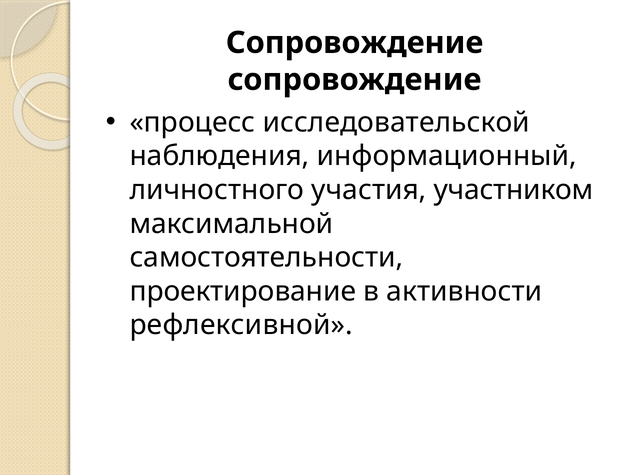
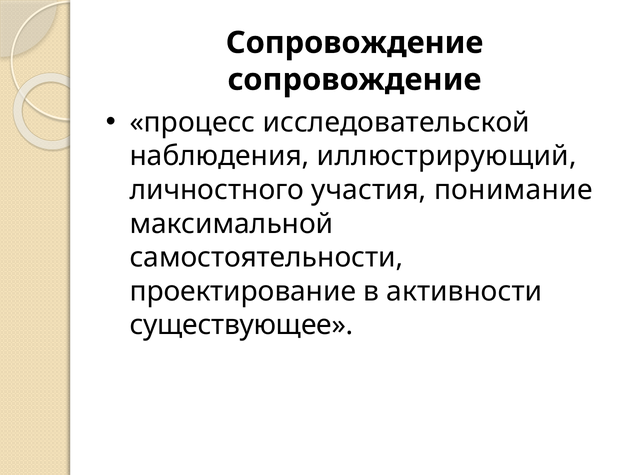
информационный: информационный -> иллюстрирующий
участником: участником -> понимание
рефлексивной: рефлексивной -> существующее
